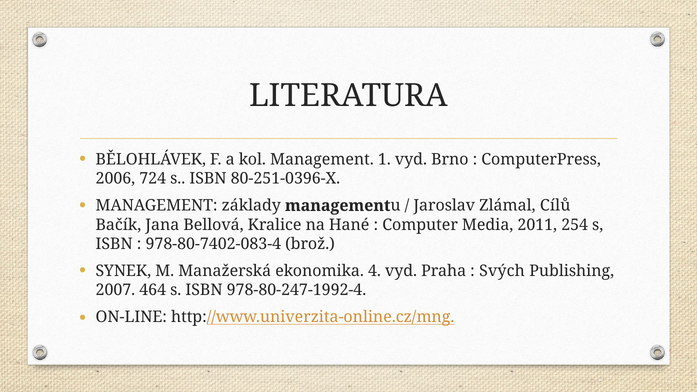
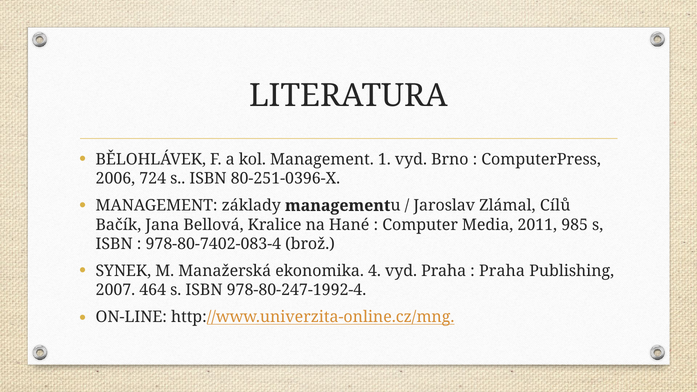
254: 254 -> 985
Svých at (502, 271): Svých -> Praha
